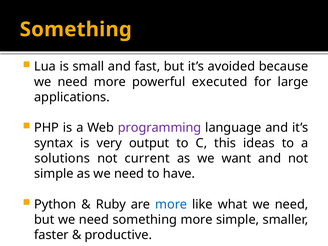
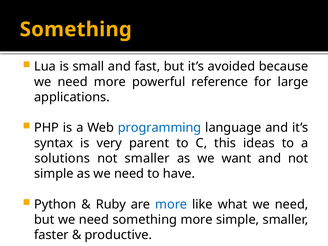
executed: executed -> reference
programming colour: purple -> blue
output: output -> parent
not current: current -> smaller
